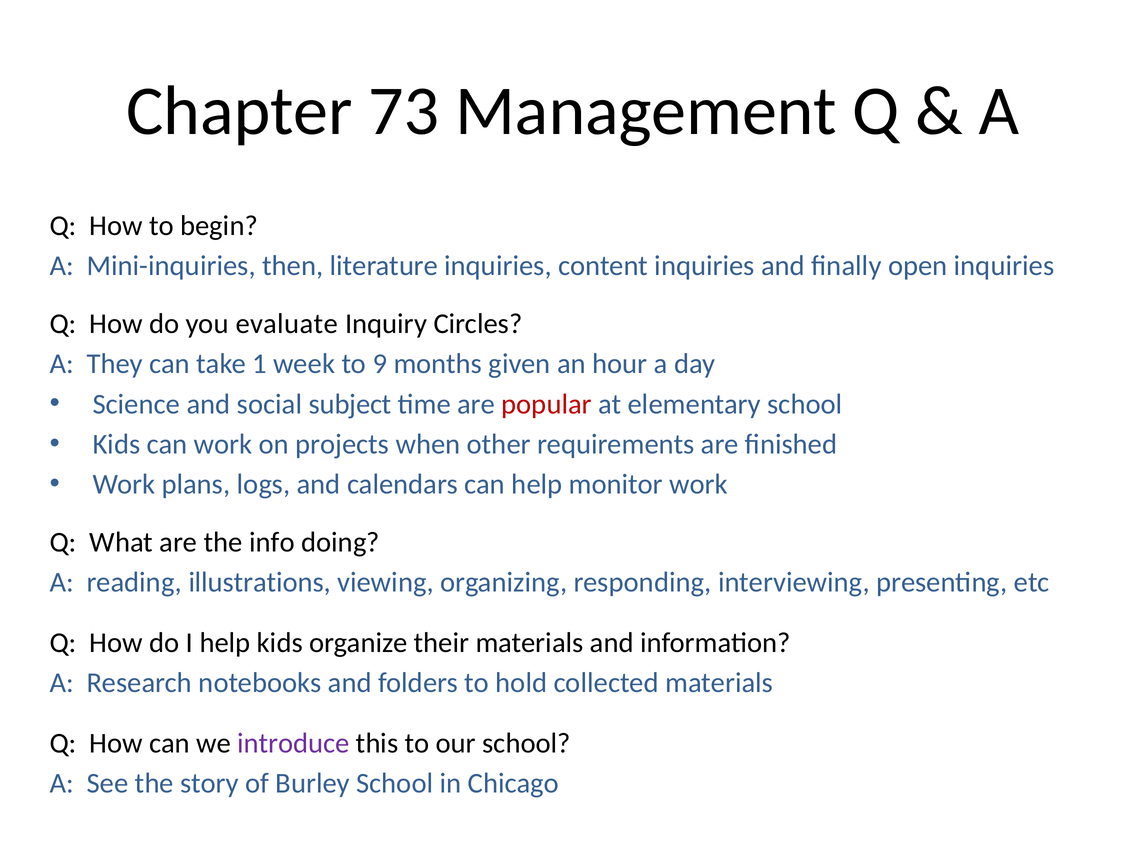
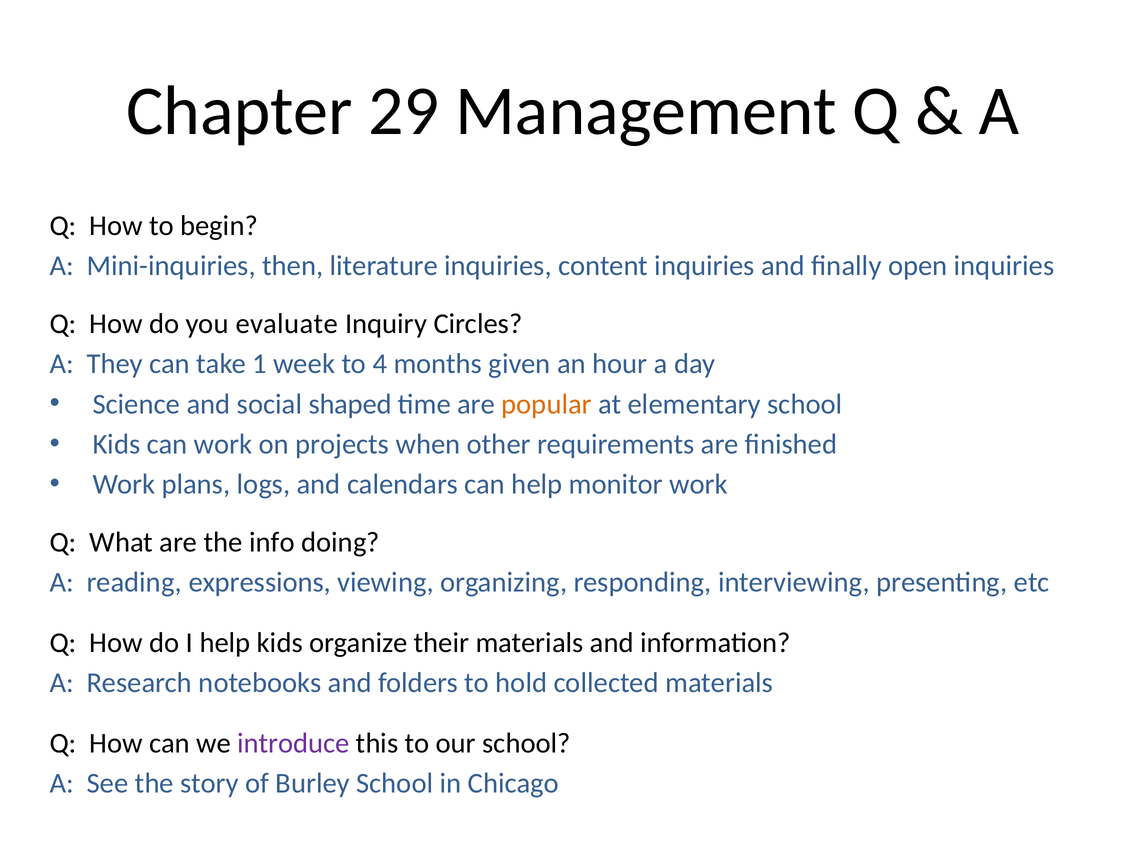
73: 73 -> 29
9: 9 -> 4
subject: subject -> shaped
popular colour: red -> orange
illustrations: illustrations -> expressions
